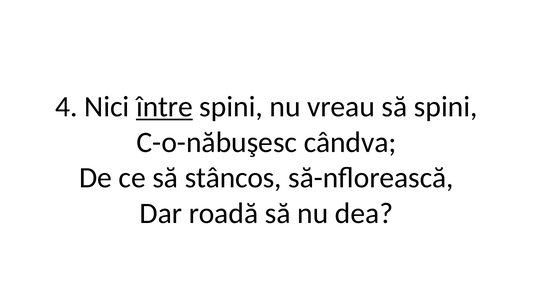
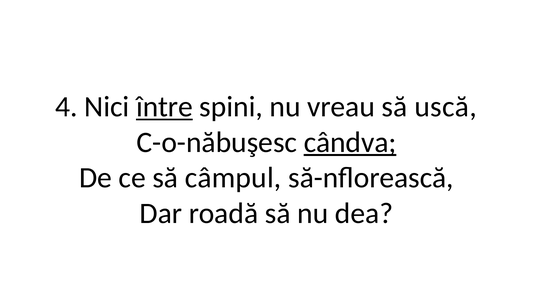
să spini: spini -> uscă
cândva underline: none -> present
stâncos: stâncos -> câmpul
